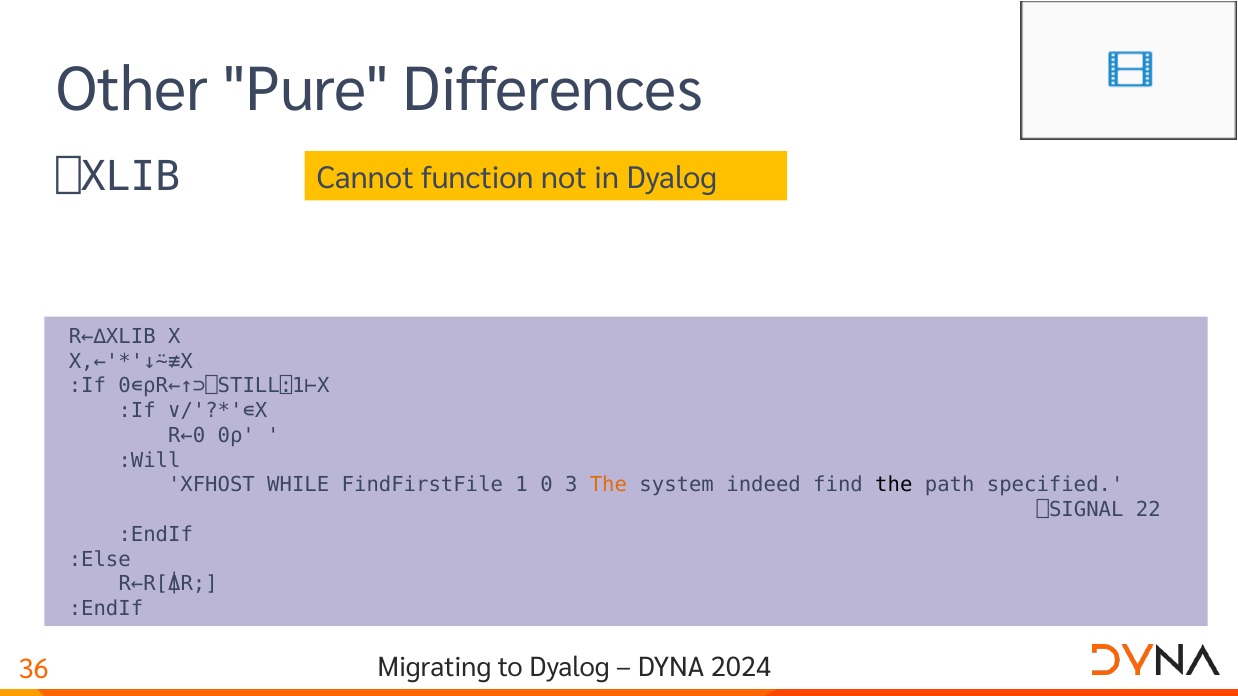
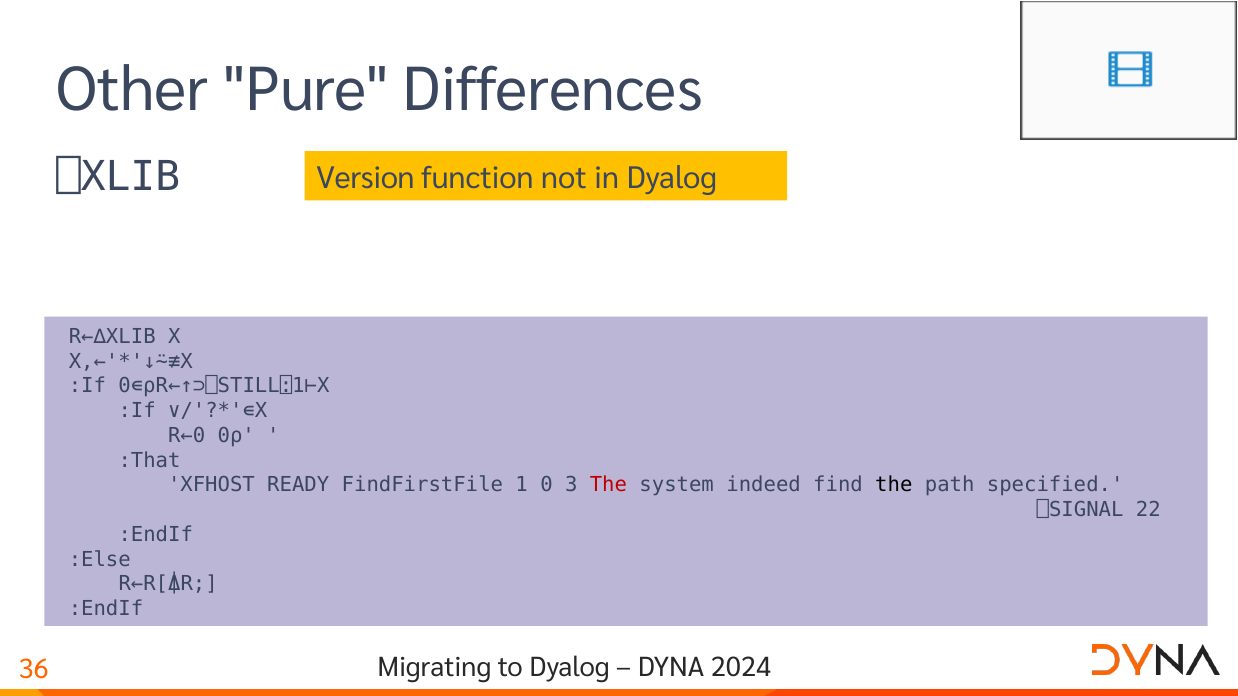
Cannot: Cannot -> Version
:Will: :Will -> :That
WHILE: WHILE -> READY
The at (608, 485) colour: orange -> red
